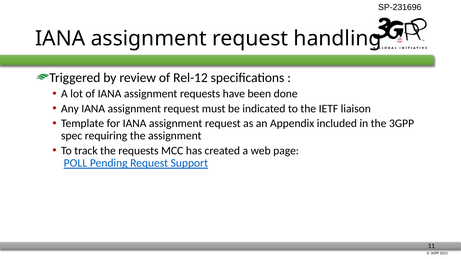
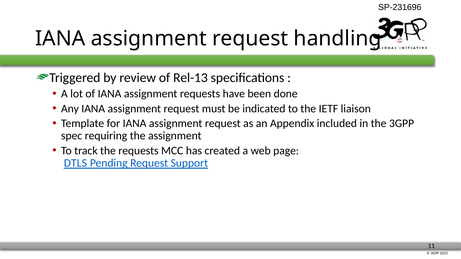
Rel-12: Rel-12 -> Rel-13
POLL: POLL -> DTLS
